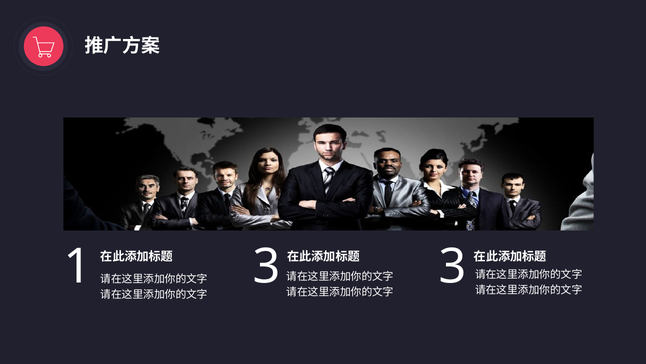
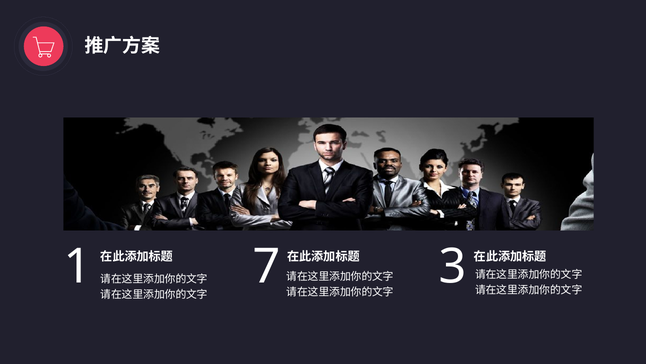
1 3: 3 -> 7
